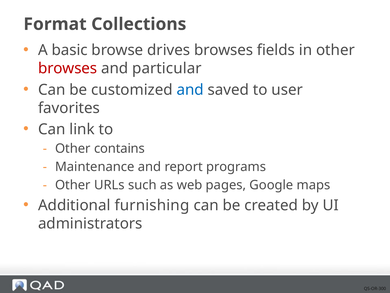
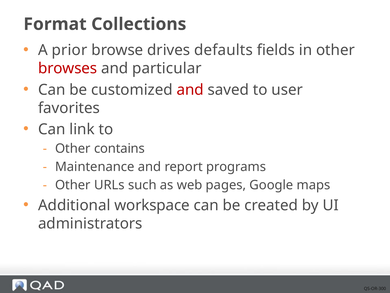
basic: basic -> prior
drives browses: browses -> defaults
and at (190, 90) colour: blue -> red
furnishing: furnishing -> workspace
